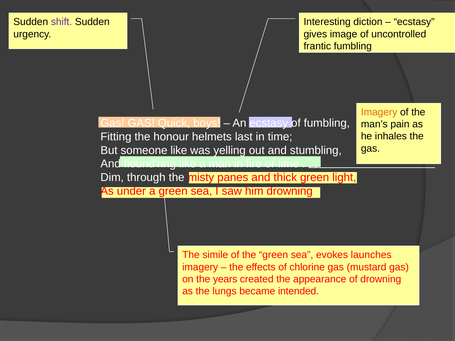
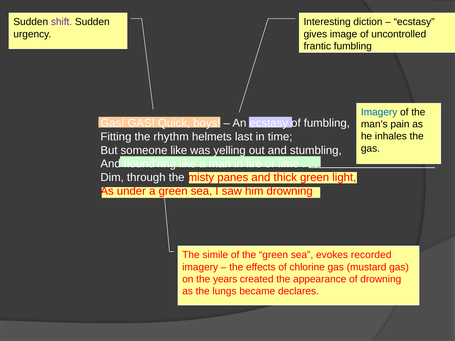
Imagery at (379, 112) colour: orange -> blue
honour: honour -> rhythm
launches: launches -> recorded
intended: intended -> declares
